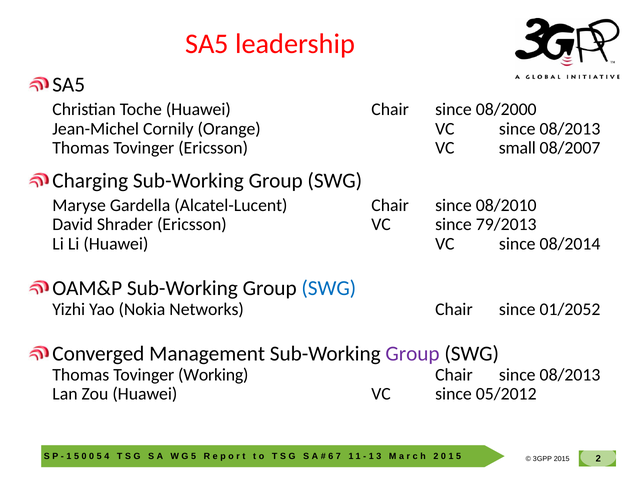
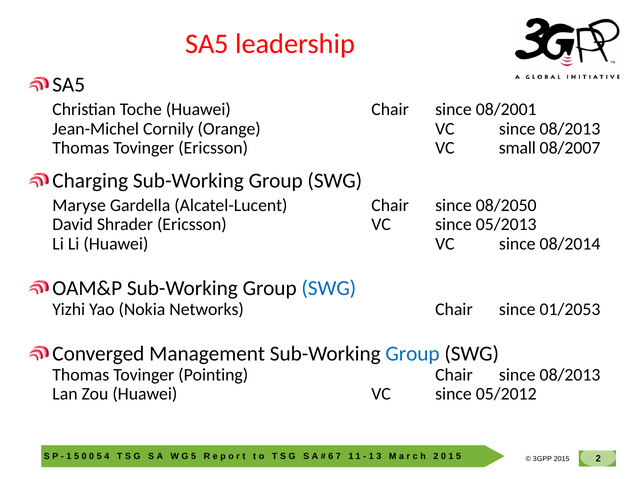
08/2000: 08/2000 -> 08/2001
08/2010: 08/2010 -> 08/2050
79/2013: 79/2013 -> 05/2013
01/2052: 01/2052 -> 01/2053
Group at (413, 353) colour: purple -> blue
Working: Working -> Pointing
